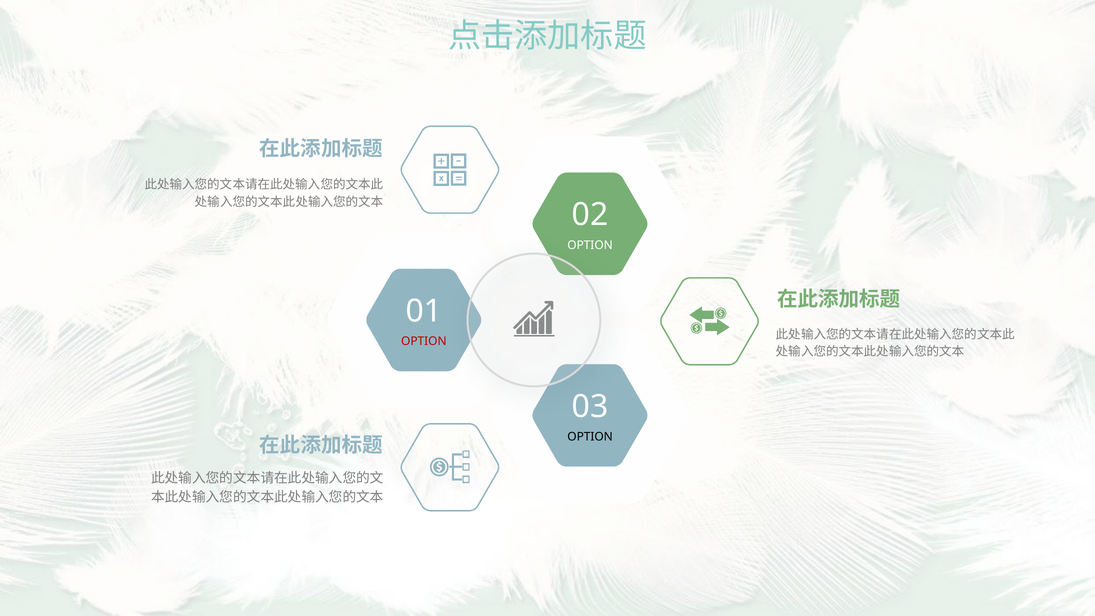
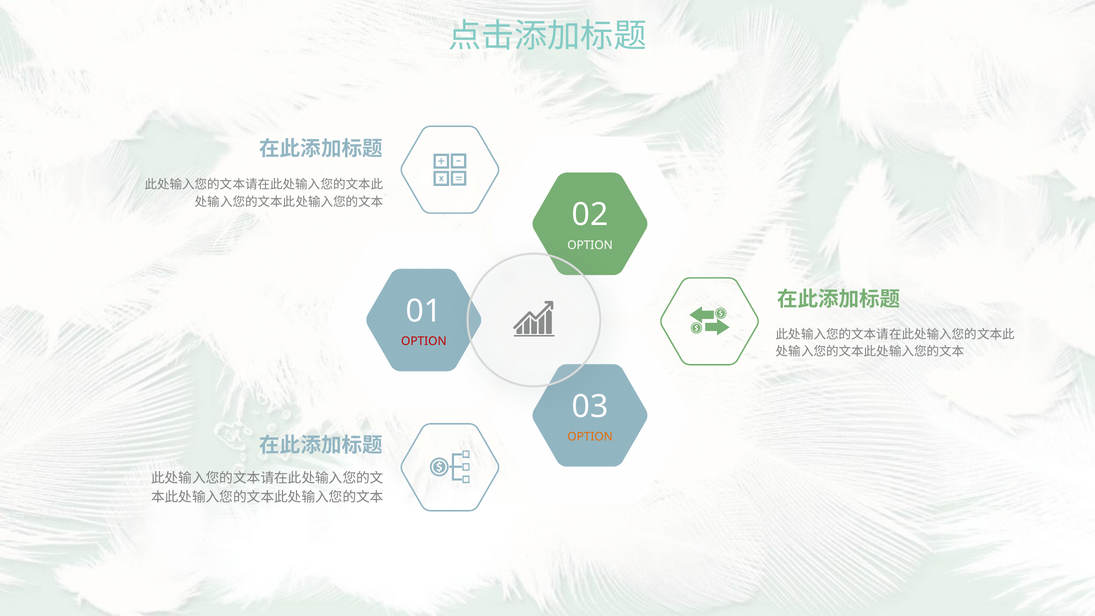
OPTION at (590, 437) colour: black -> orange
